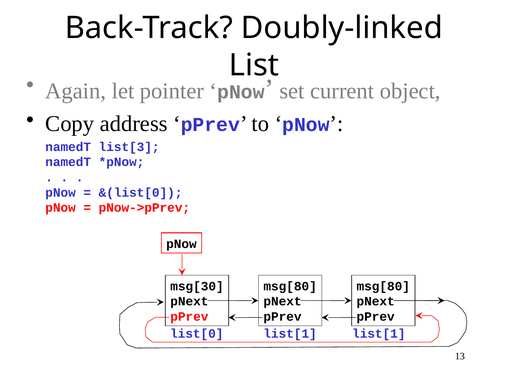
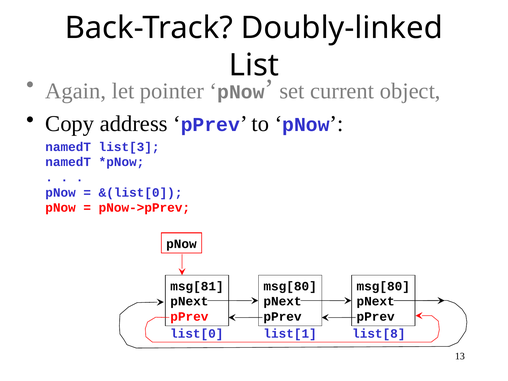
msg[30: msg[30 -> msg[81
list[1 list[1: list[1 -> list[8
